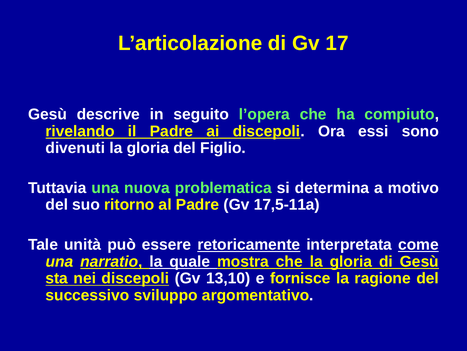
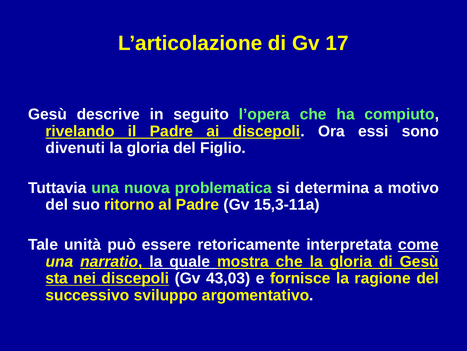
17,5-11a: 17,5-11a -> 15,3-11a
retoricamente underline: present -> none
13,10: 13,10 -> 43,03
